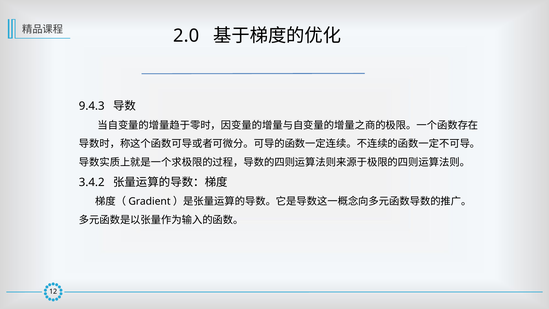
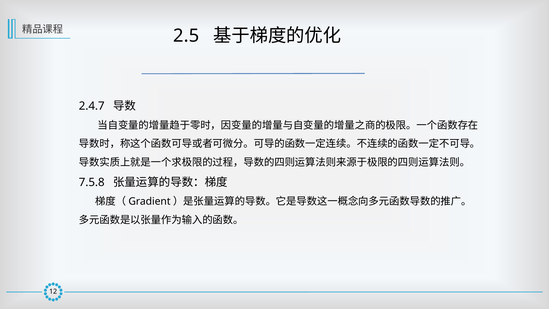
2.0: 2.0 -> 2.5
9.4.3: 9.4.3 -> 2.4.7
3.4.2: 3.4.2 -> 7.5.8
